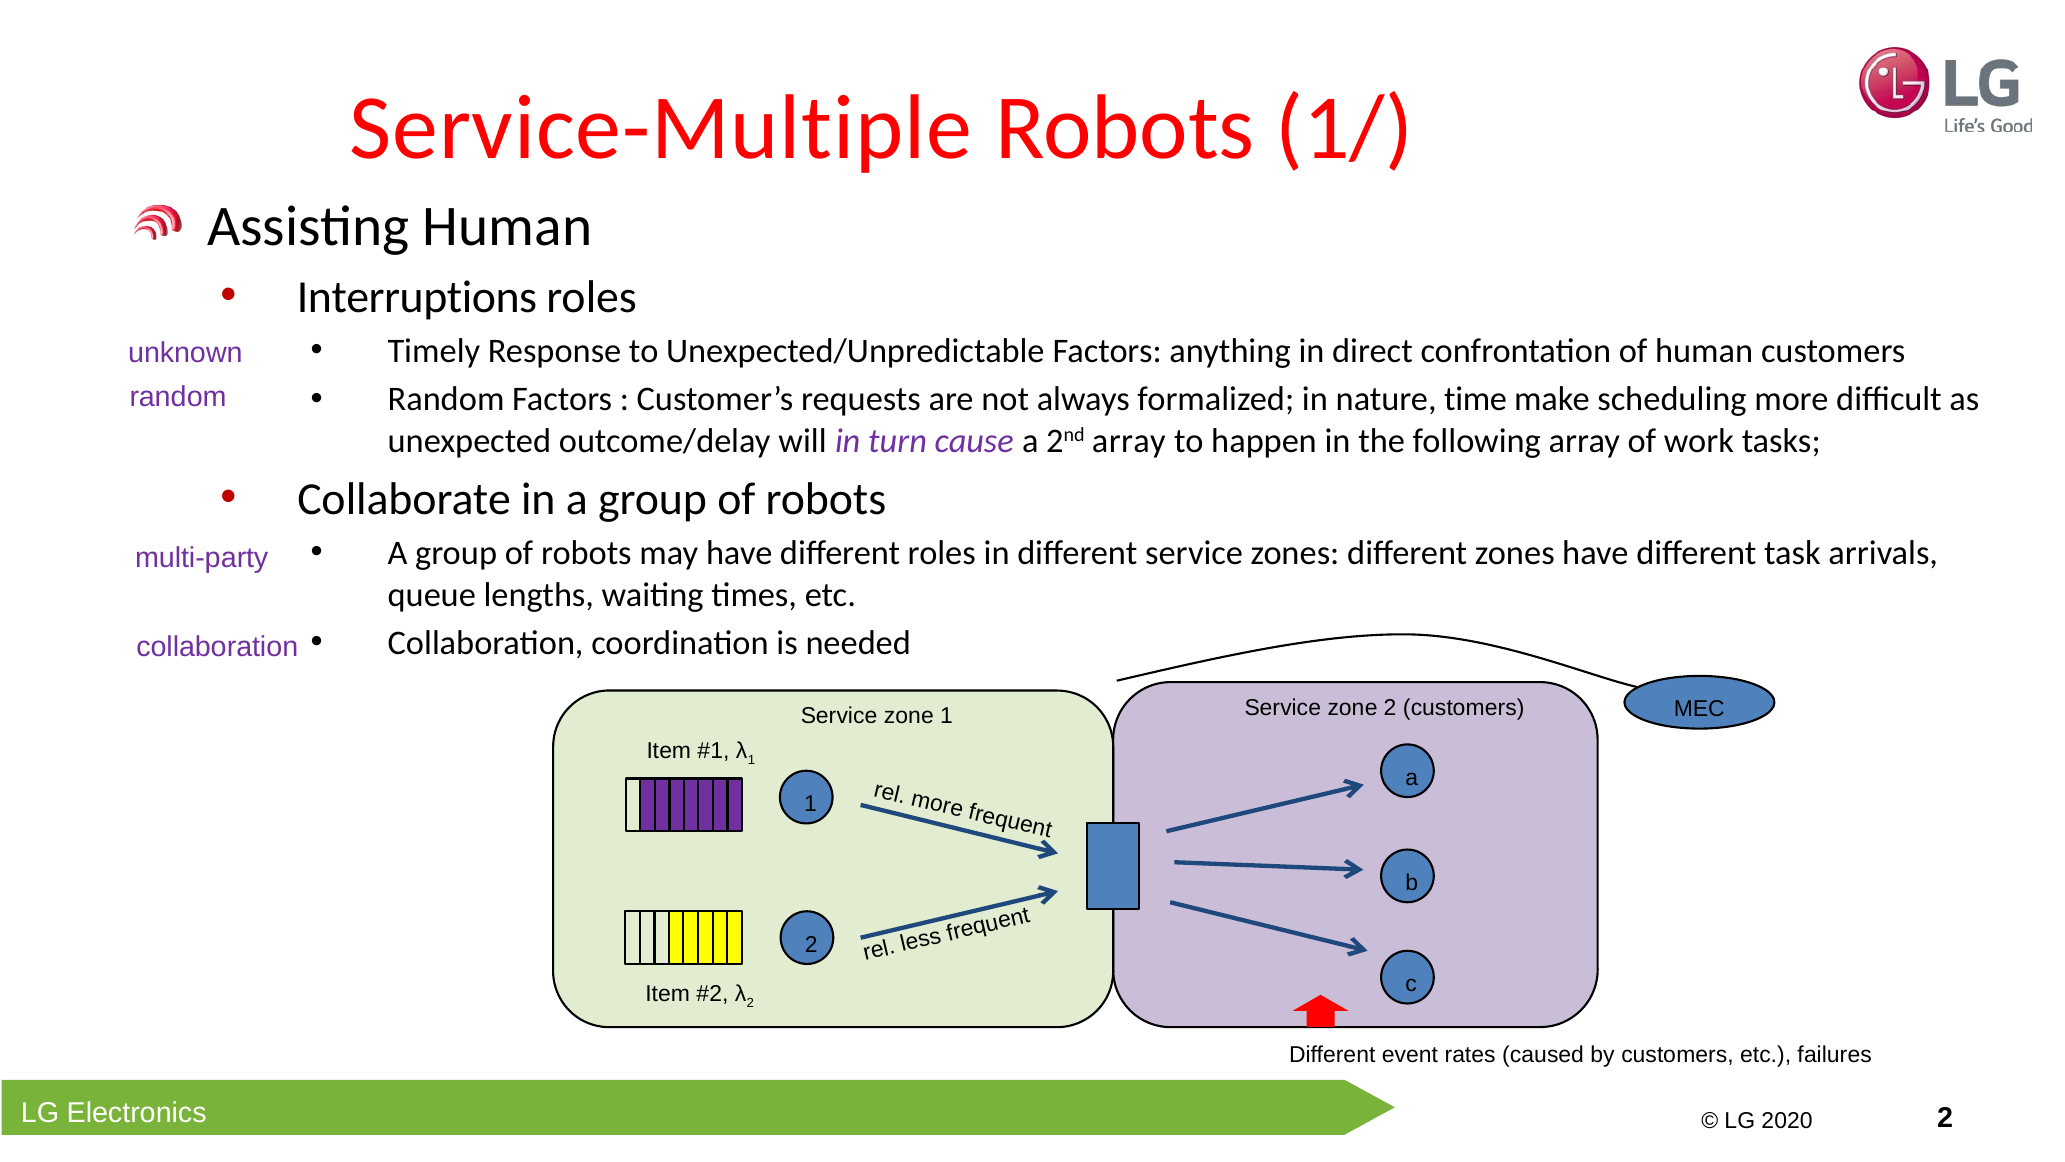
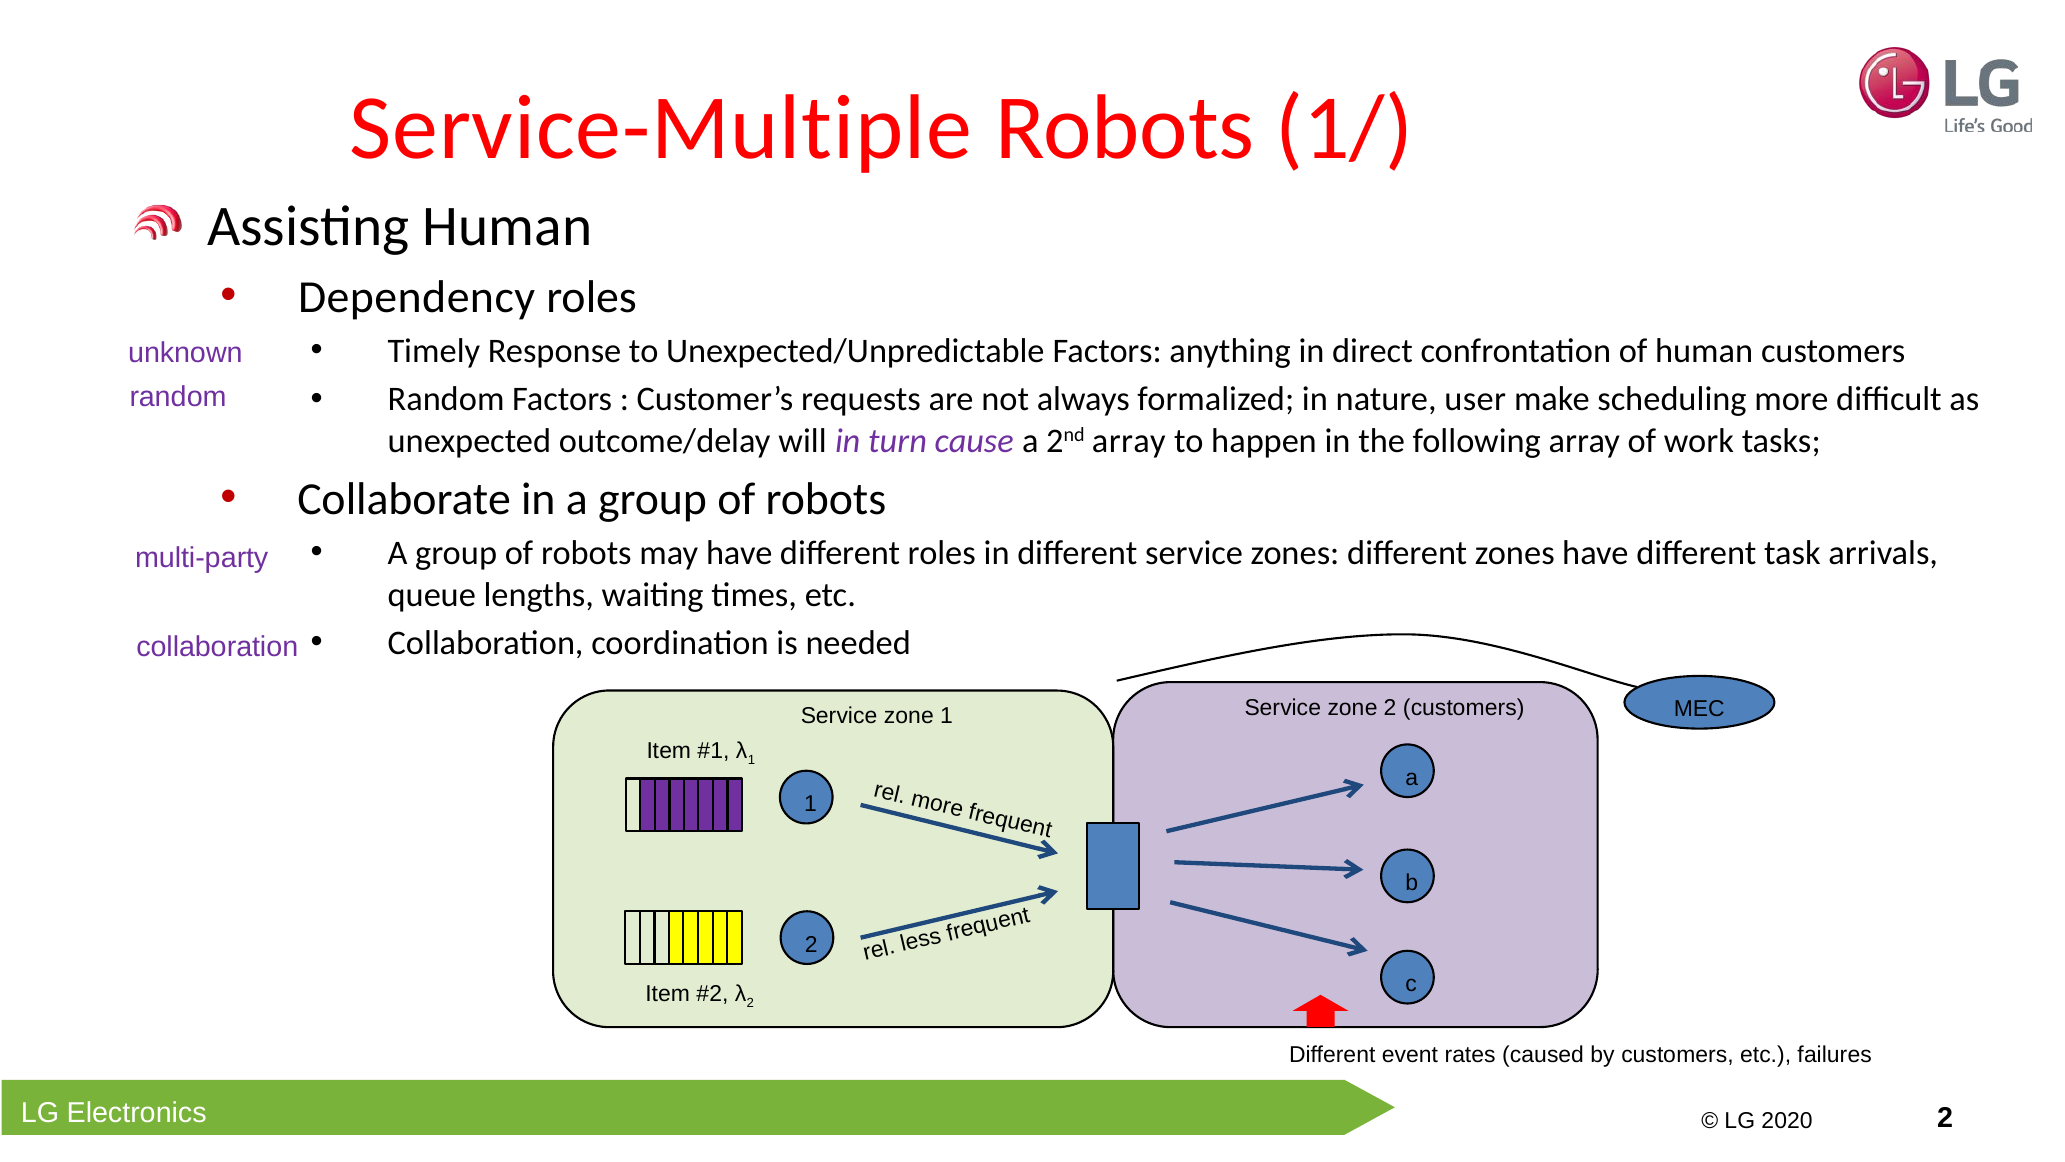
Interruptions: Interruptions -> Dependency
time: time -> user
